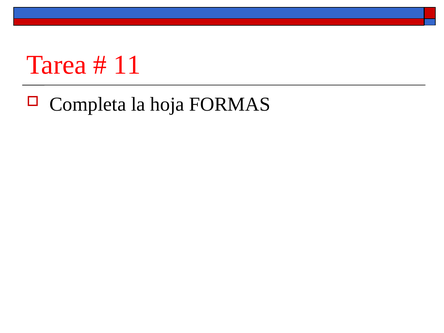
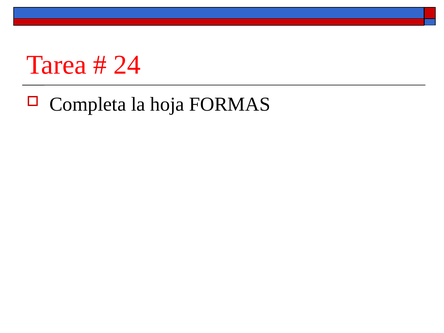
11: 11 -> 24
